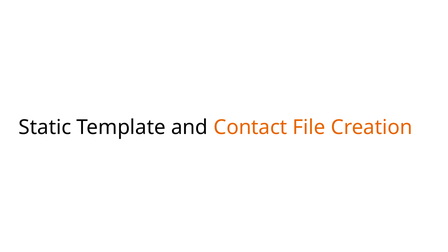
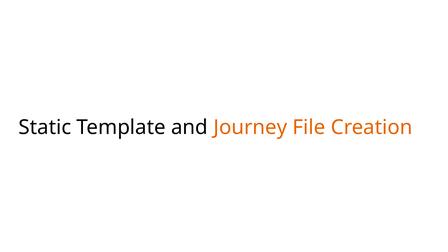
Contact: Contact -> Journey
